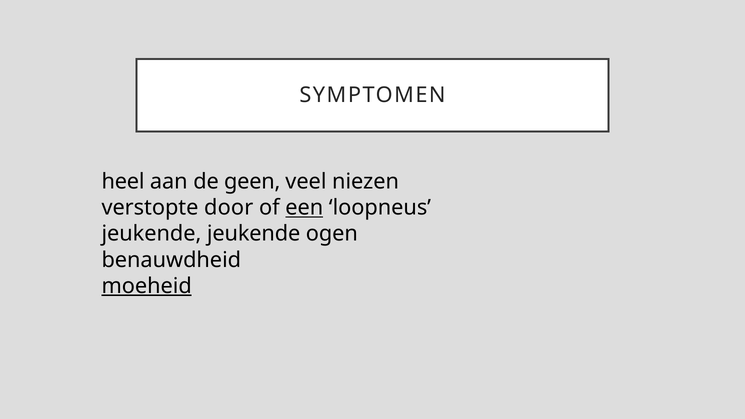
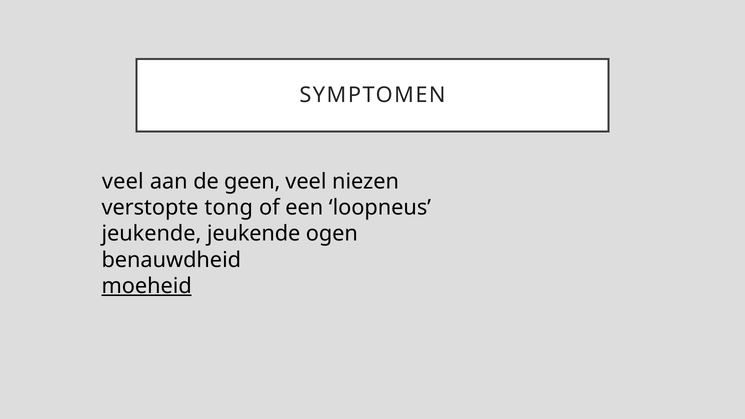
heel at (123, 182): heel -> veel
door: door -> tong
een underline: present -> none
